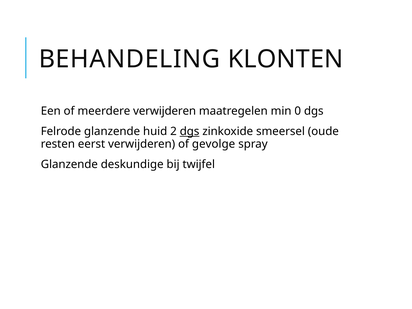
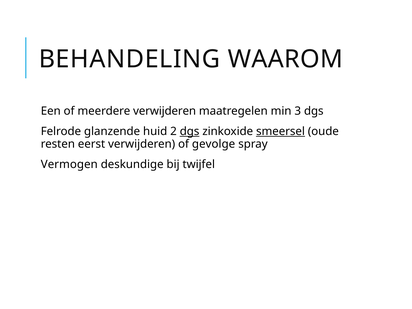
KLONTEN: KLONTEN -> WAAROM
0: 0 -> 3
smeersel underline: none -> present
Glanzende at (69, 164): Glanzende -> Vermogen
